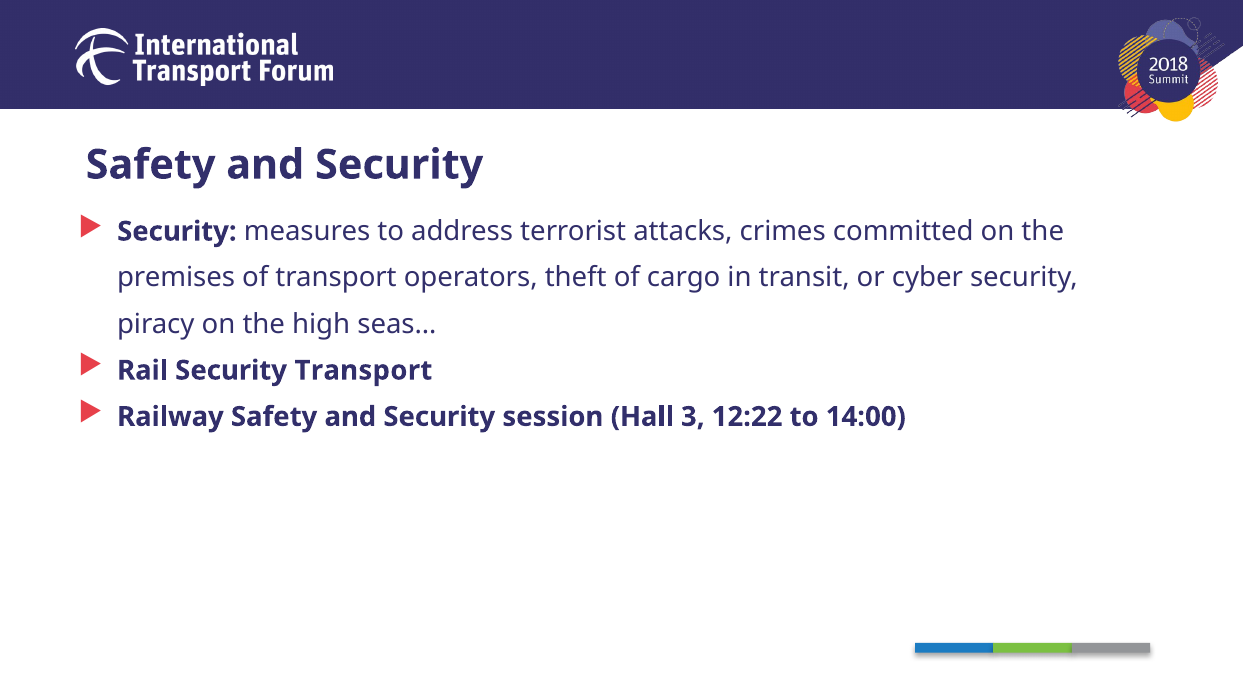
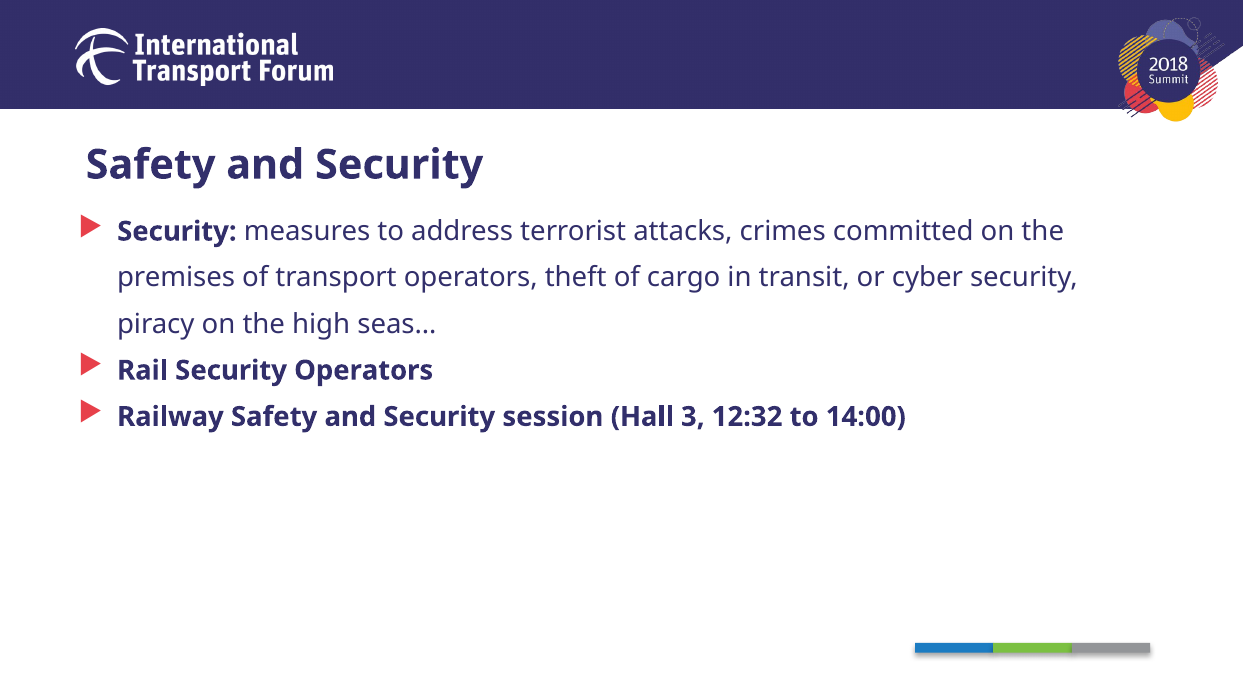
Security Transport: Transport -> Operators
12:22: 12:22 -> 12:32
